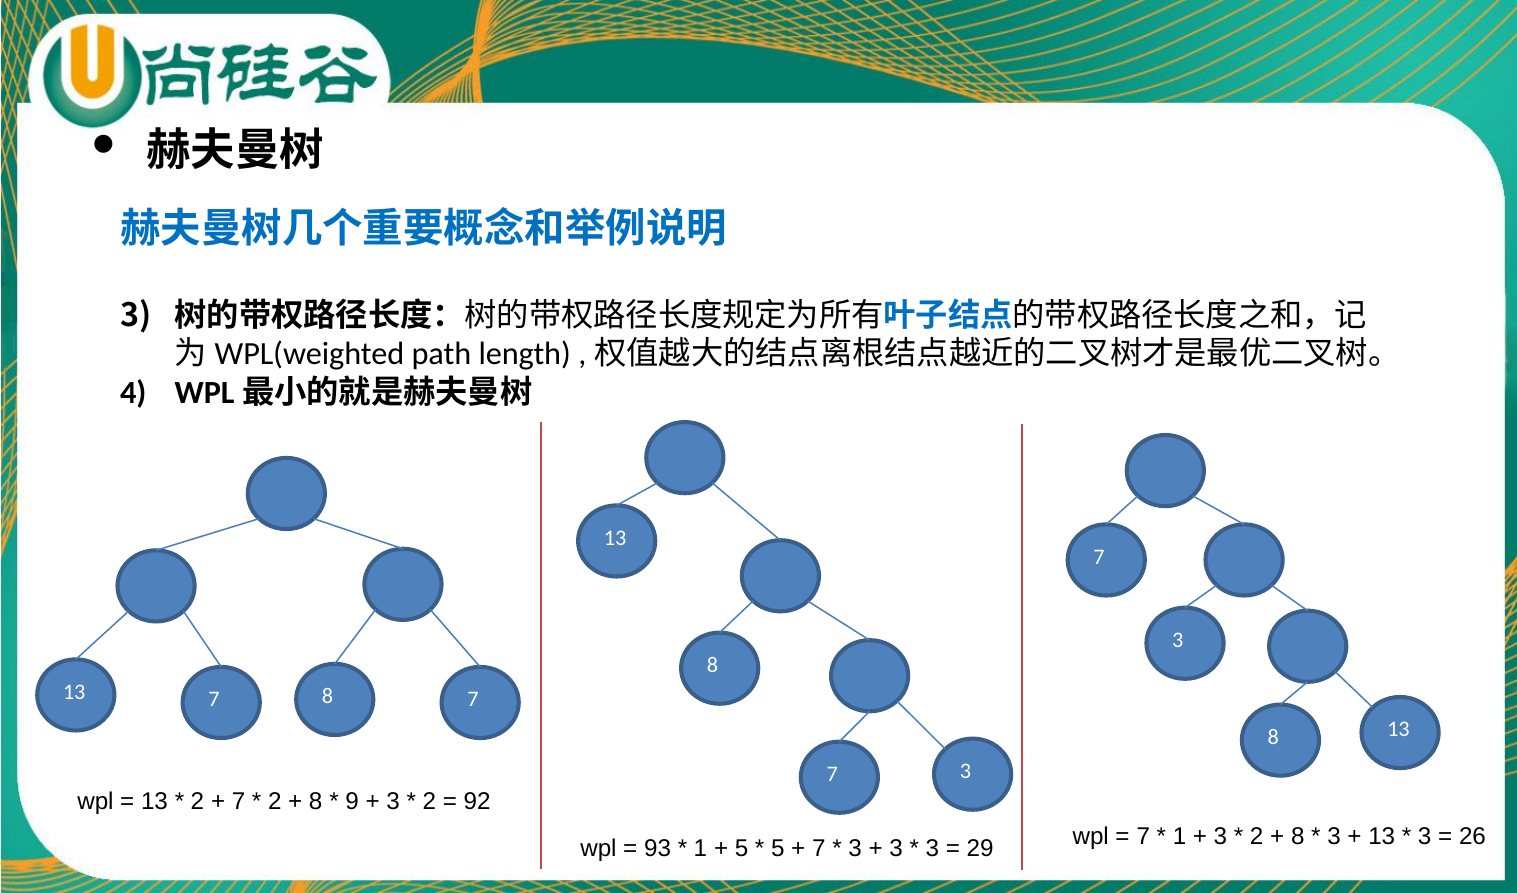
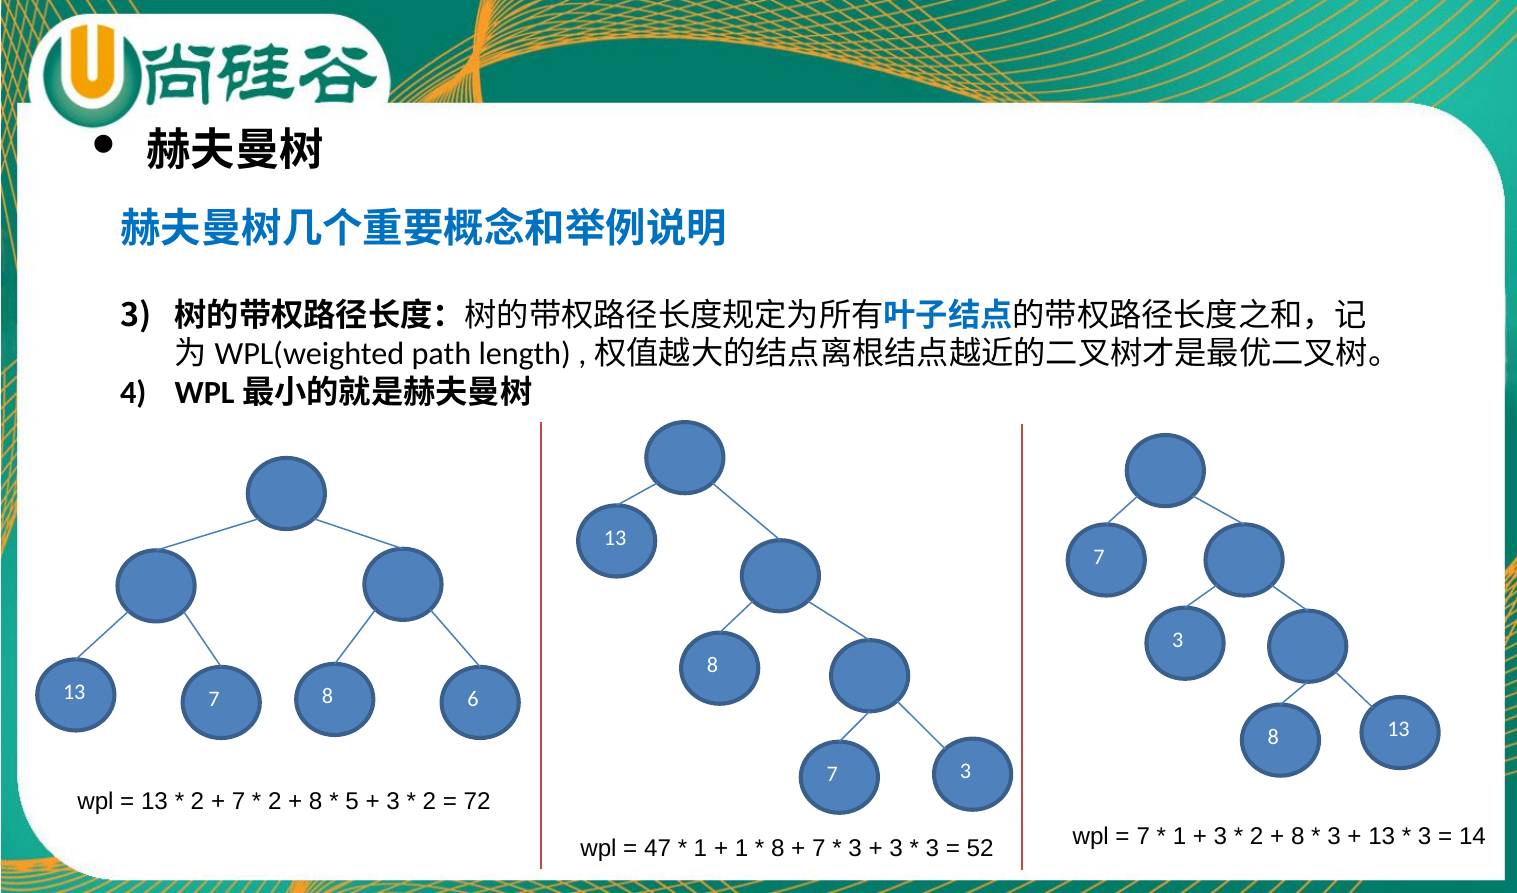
8 7: 7 -> 6
9: 9 -> 5
92: 92 -> 72
93: 93 -> 47
5 at (742, 848): 5 -> 1
5 at (778, 848): 5 -> 8
29: 29 -> 52
26: 26 -> 14
